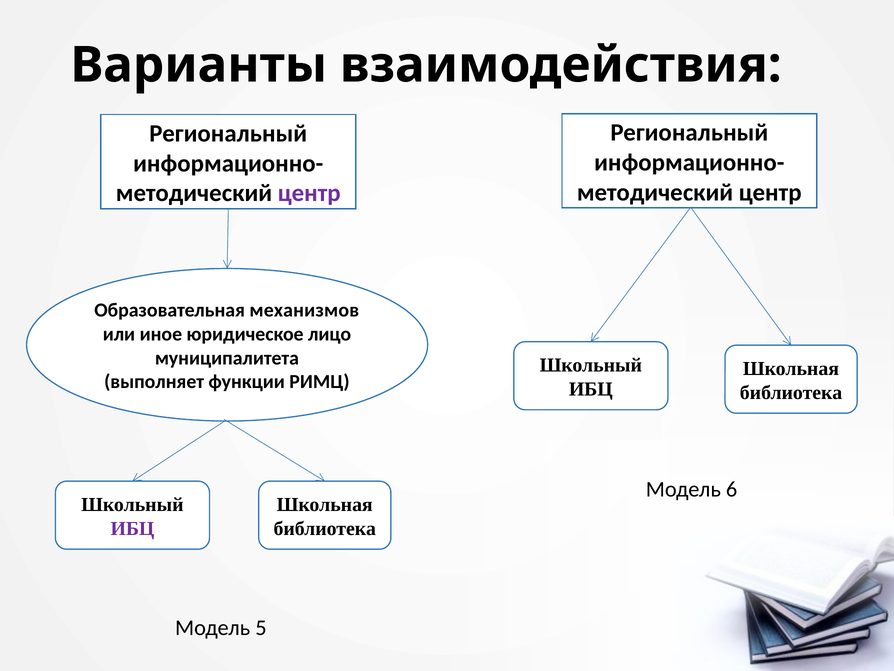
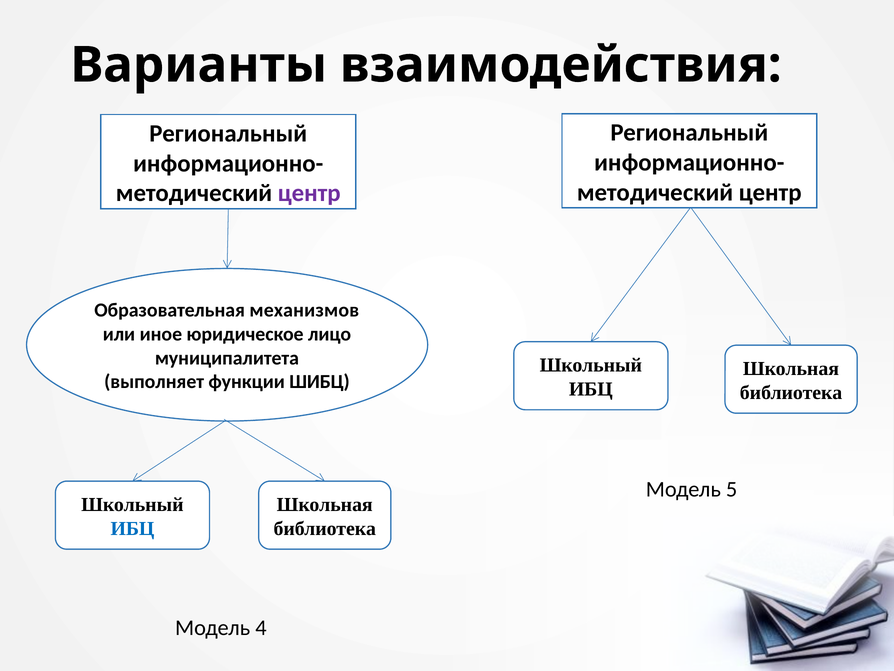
РИМЦ: РИМЦ -> ШИБЦ
6: 6 -> 5
ИБЦ at (132, 528) colour: purple -> blue
5: 5 -> 4
